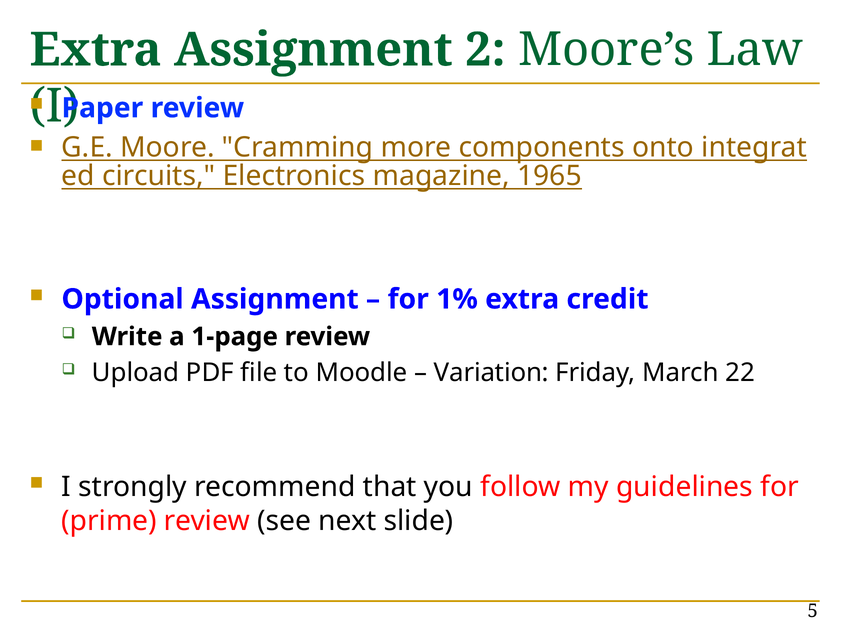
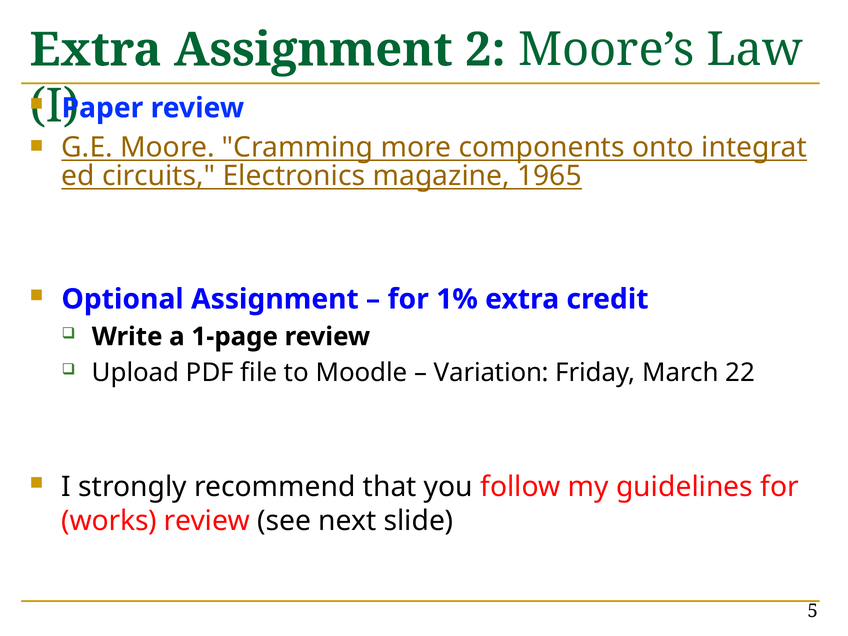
prime: prime -> works
